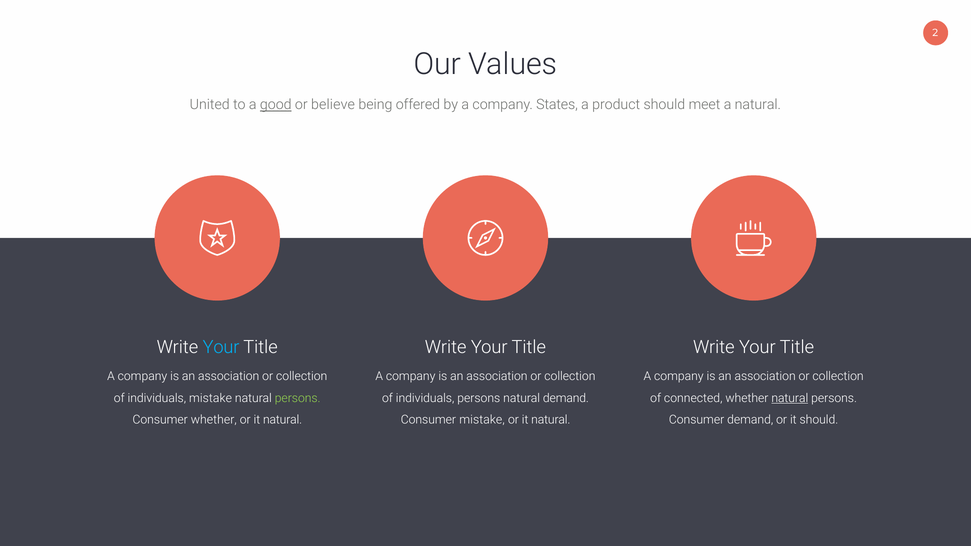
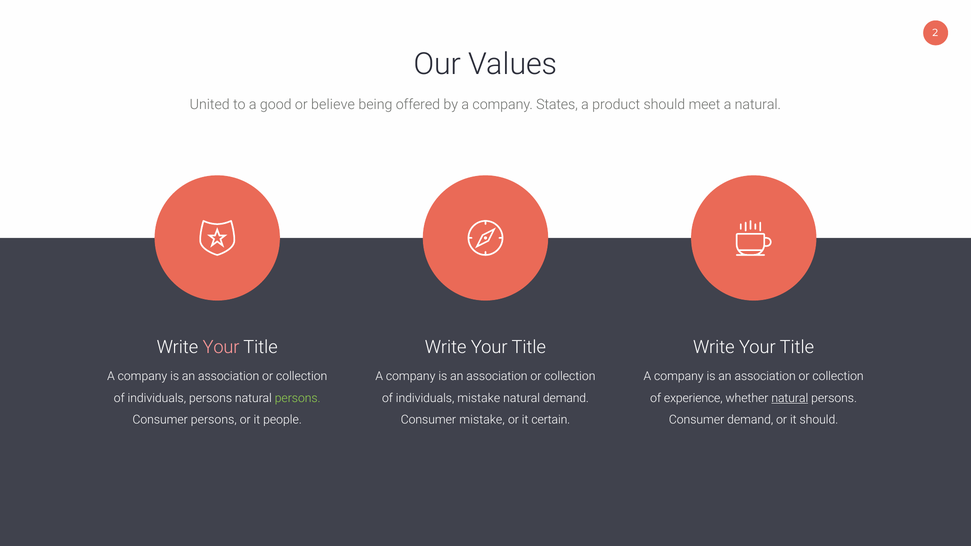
good underline: present -> none
Your at (221, 347) colour: light blue -> pink
individuals mistake: mistake -> persons
individuals persons: persons -> mistake
connected: connected -> experience
Consumer whether: whether -> persons
natural at (283, 420): natural -> people
natural at (551, 420): natural -> certain
